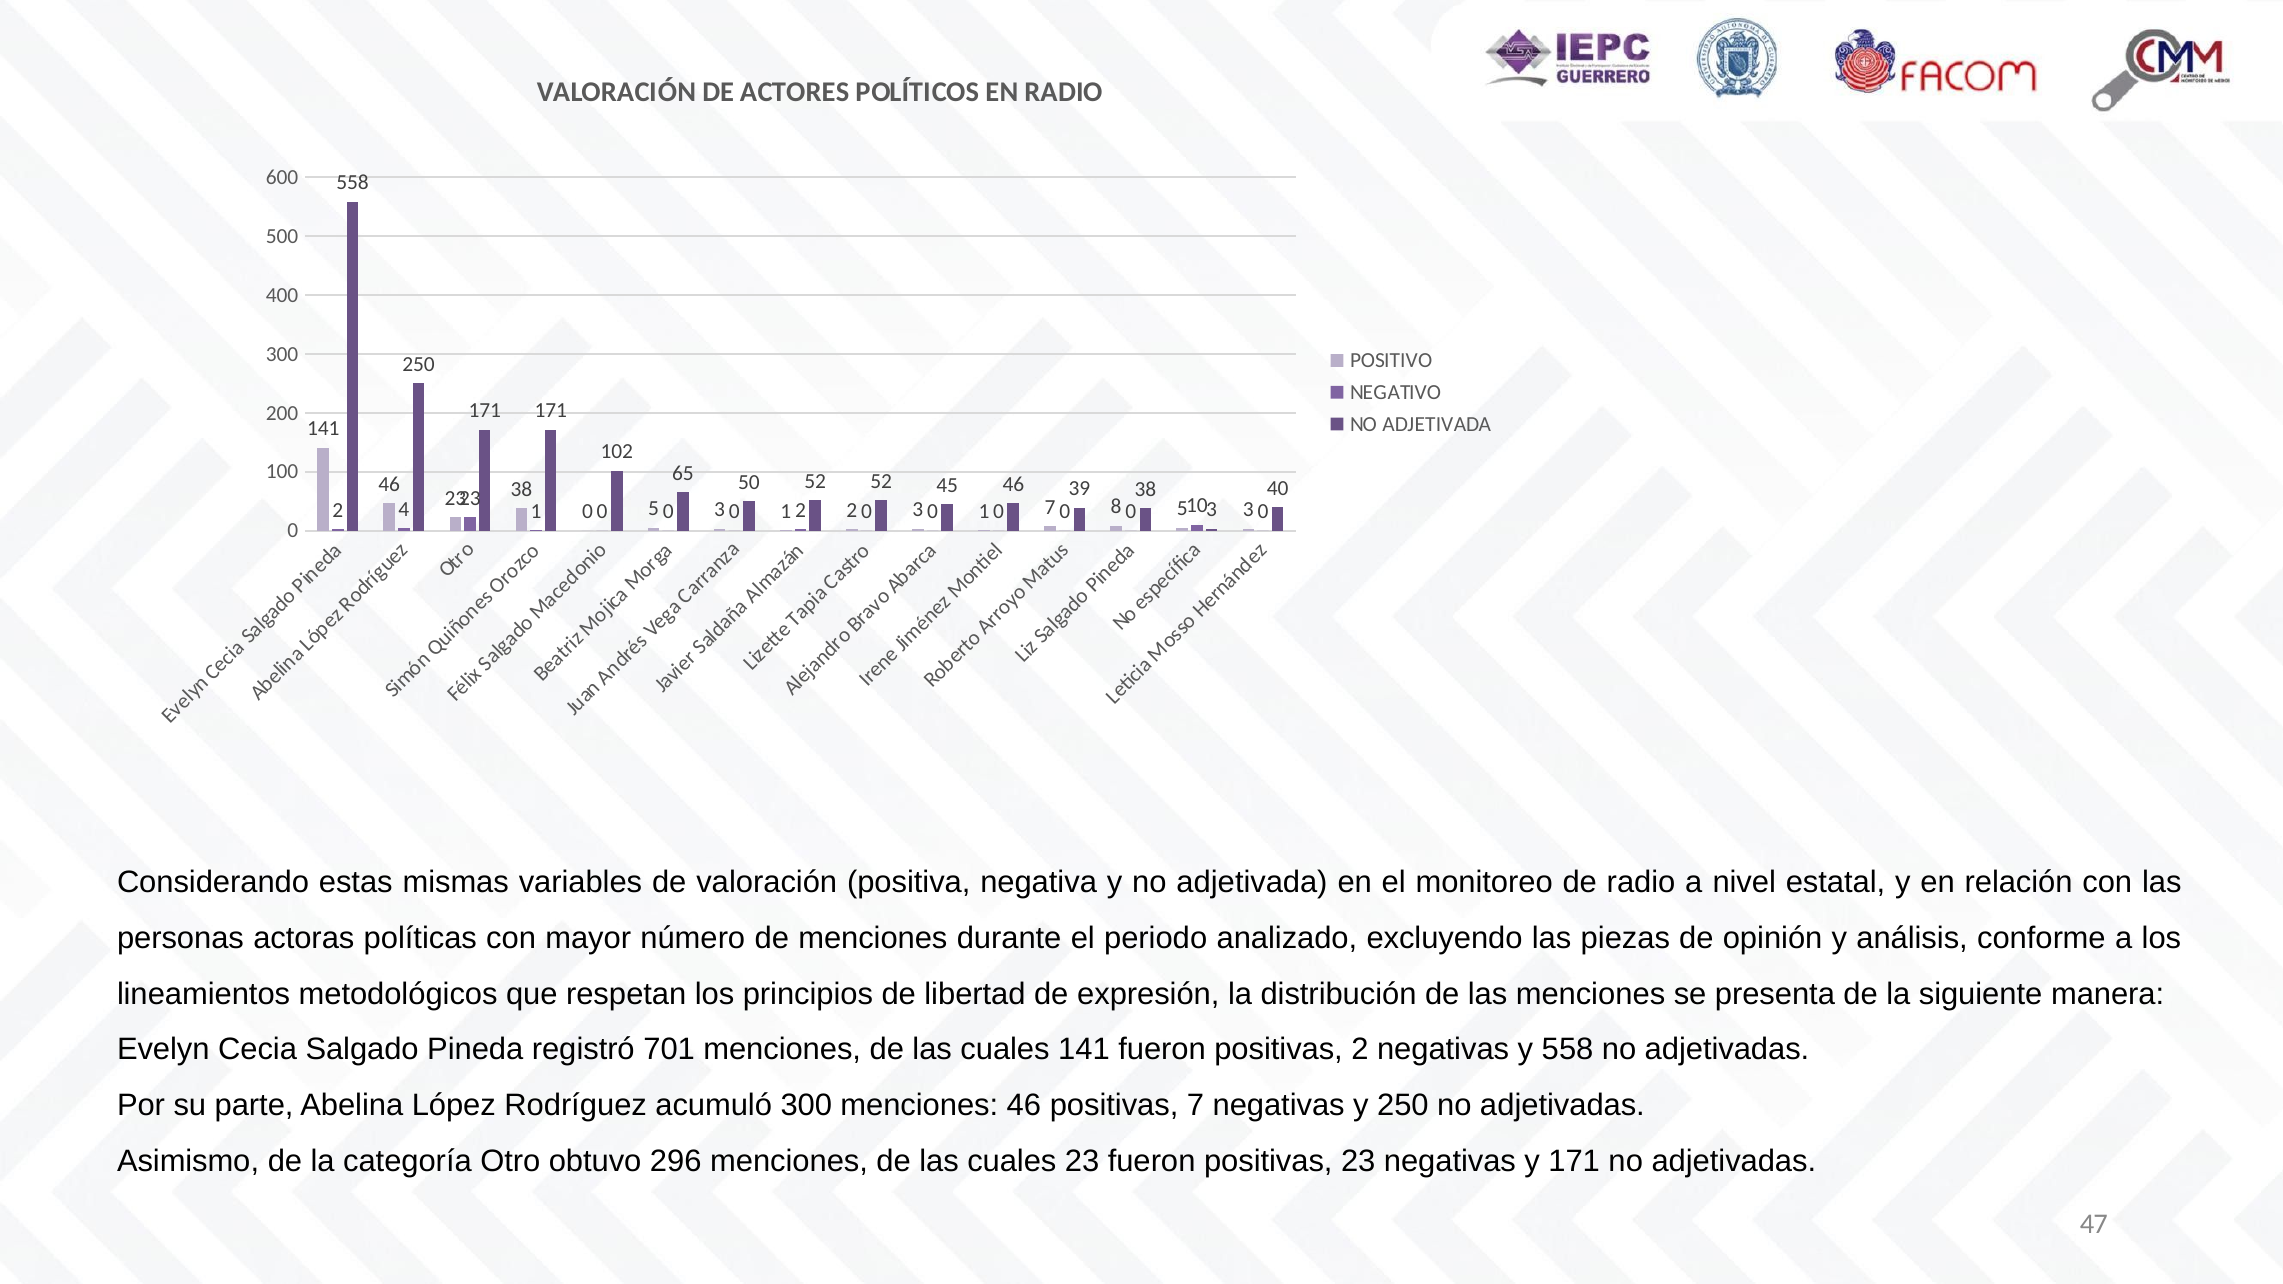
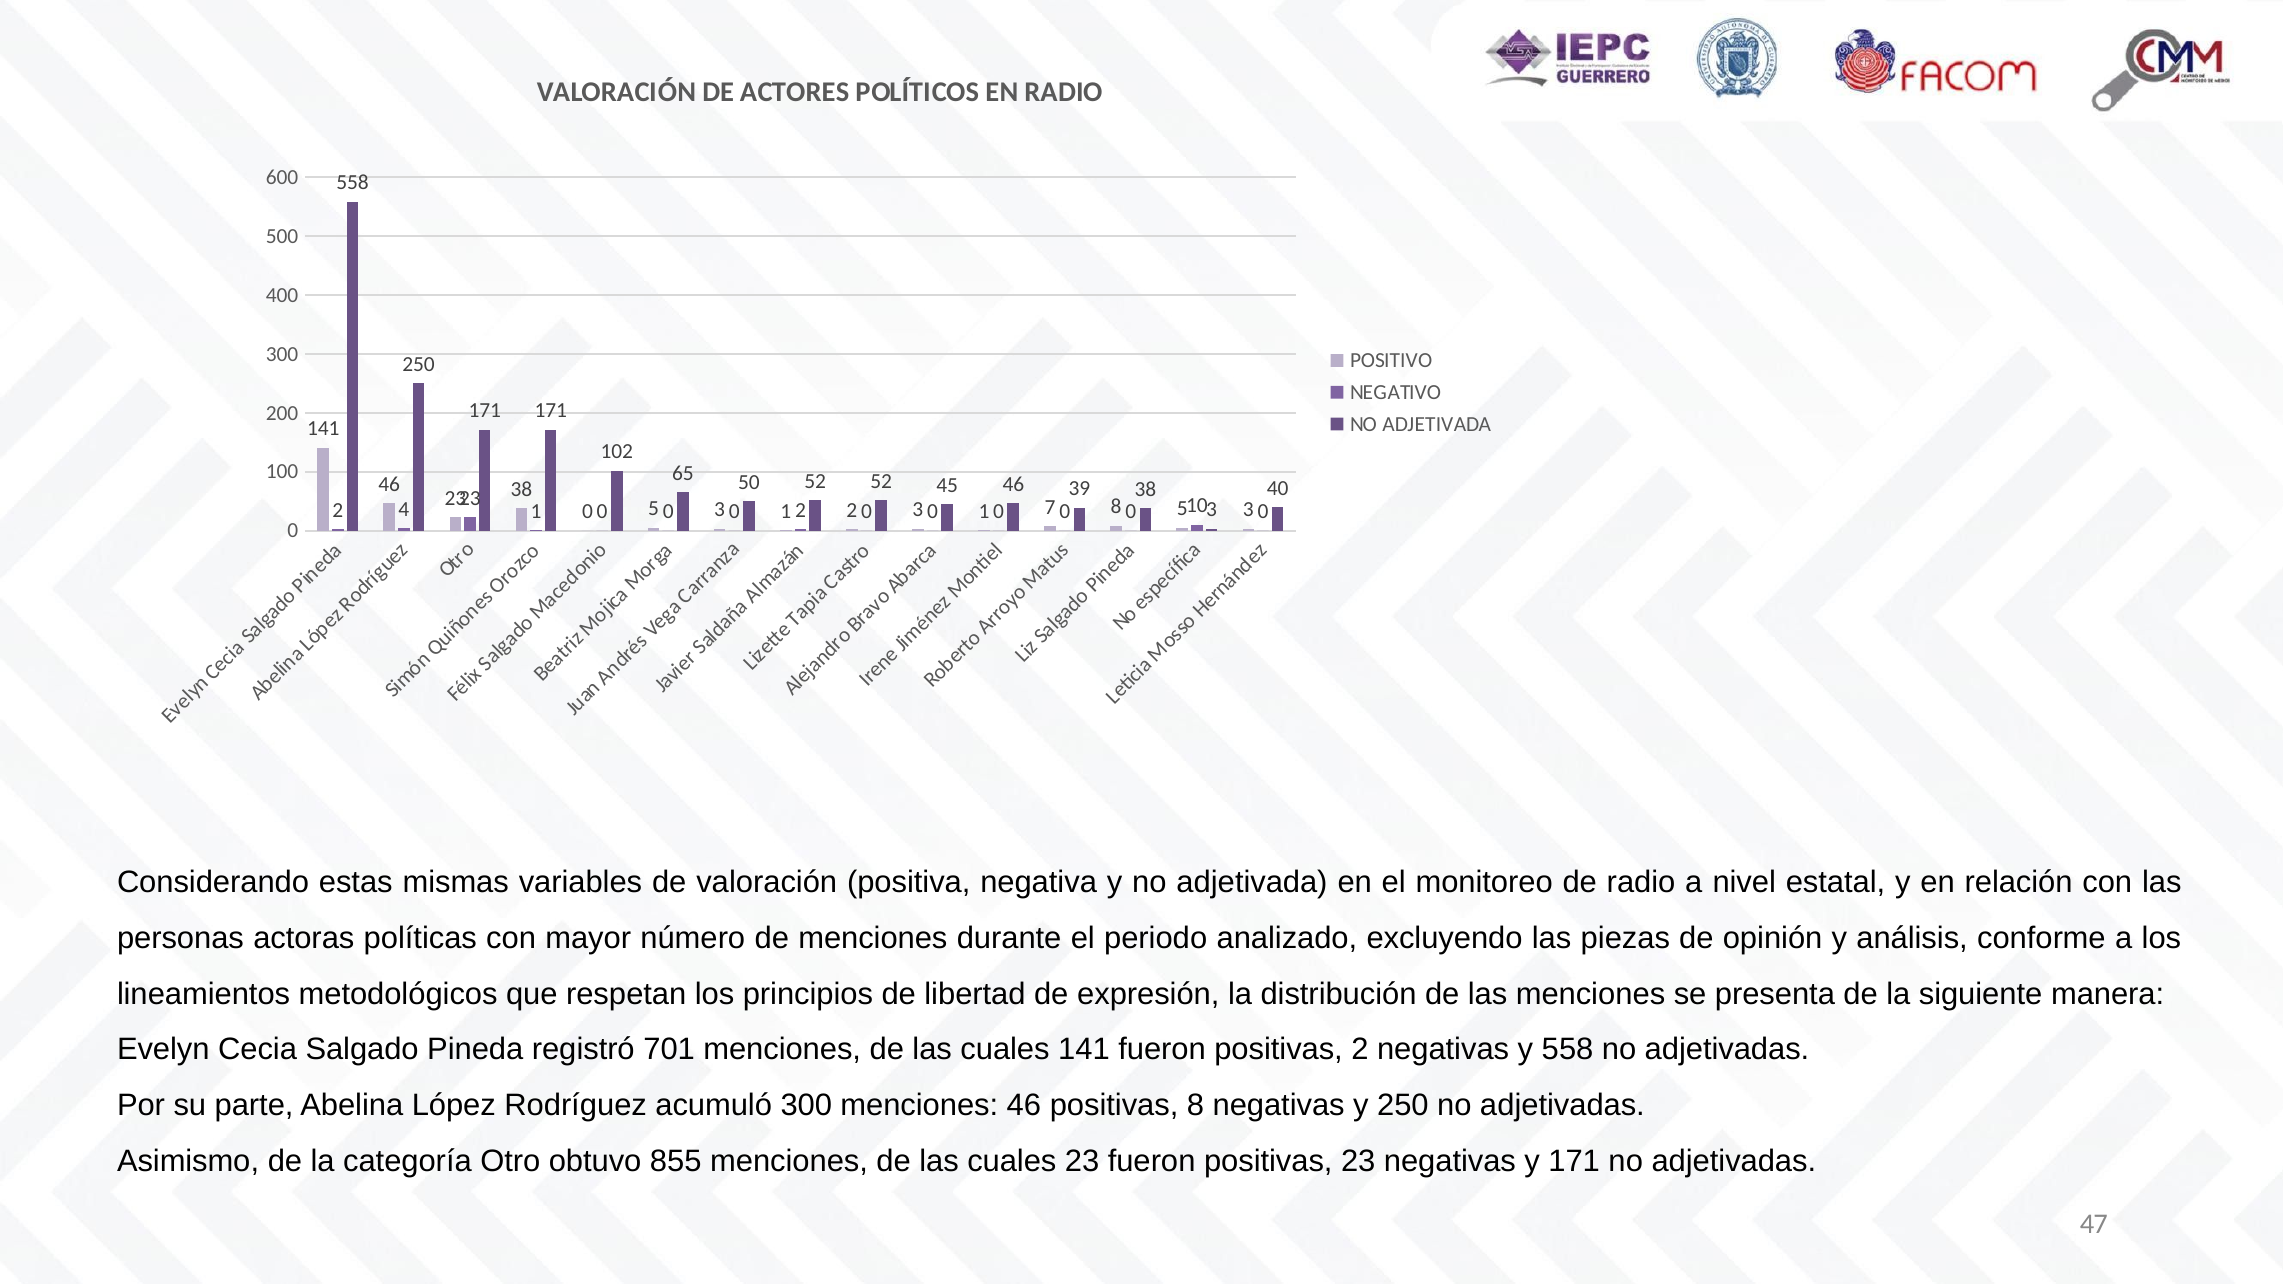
positivas 7: 7 -> 8
296: 296 -> 855
